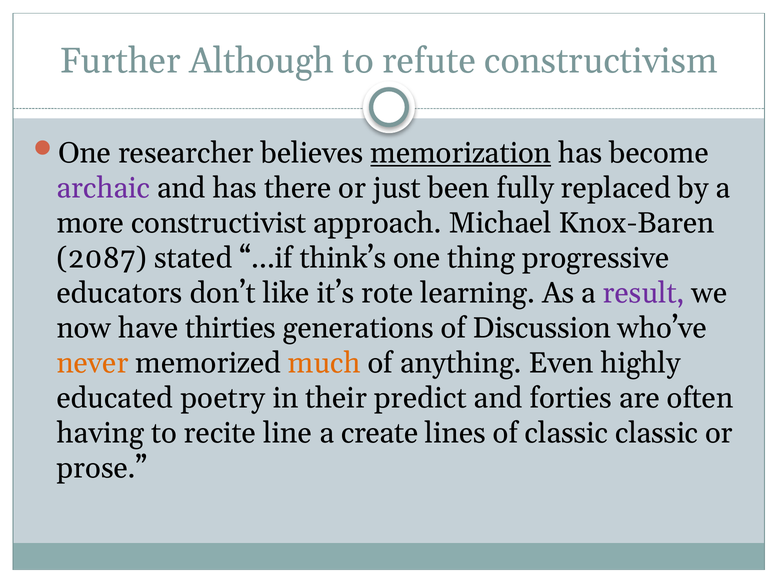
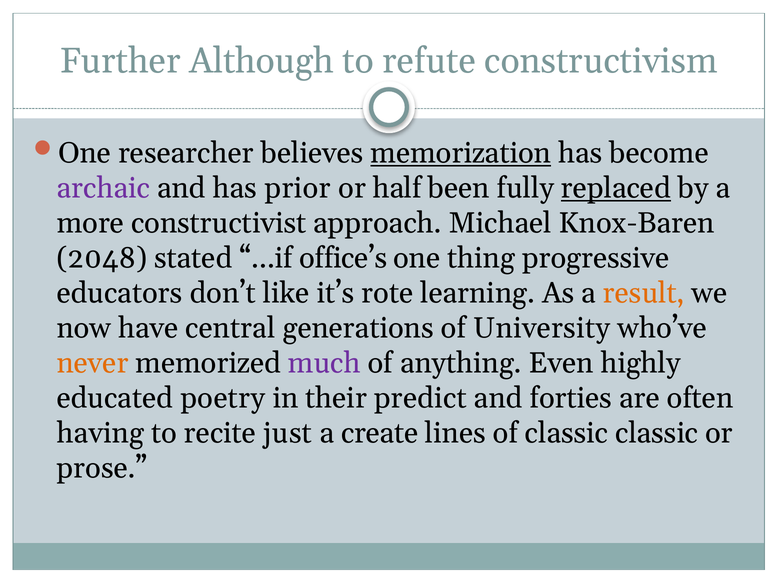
there: there -> prior
just: just -> half
replaced underline: none -> present
2087: 2087 -> 2048
think’s: think’s -> office’s
result colour: purple -> orange
thirties: thirties -> central
Discussion: Discussion -> University
much colour: orange -> purple
line: line -> just
